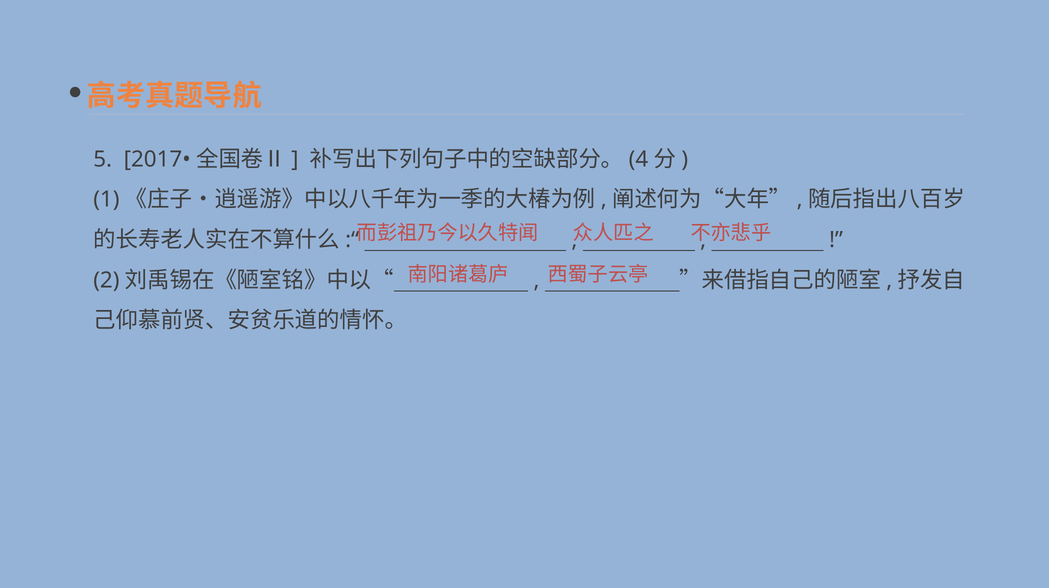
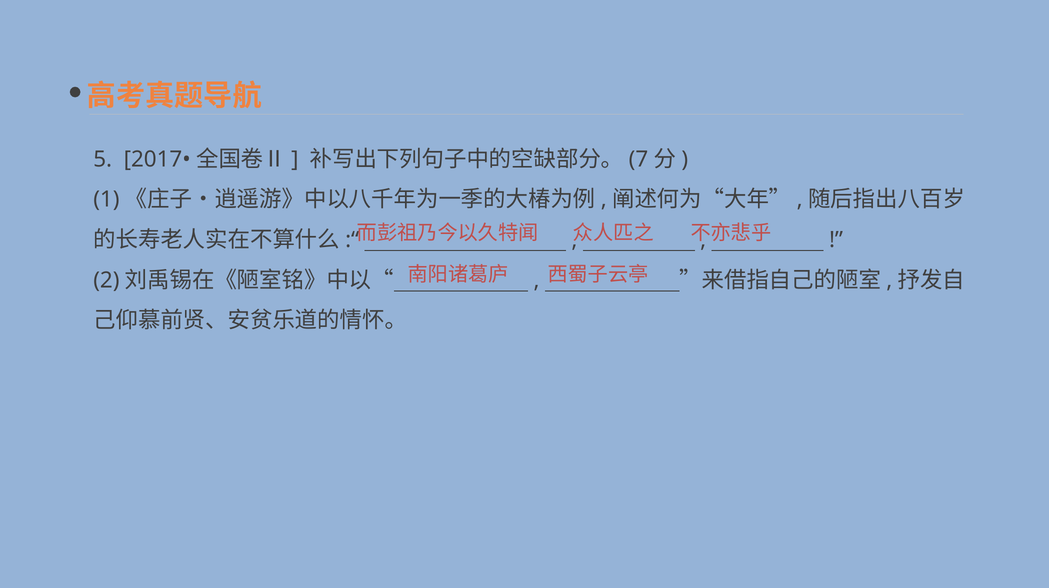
4: 4 -> 7
